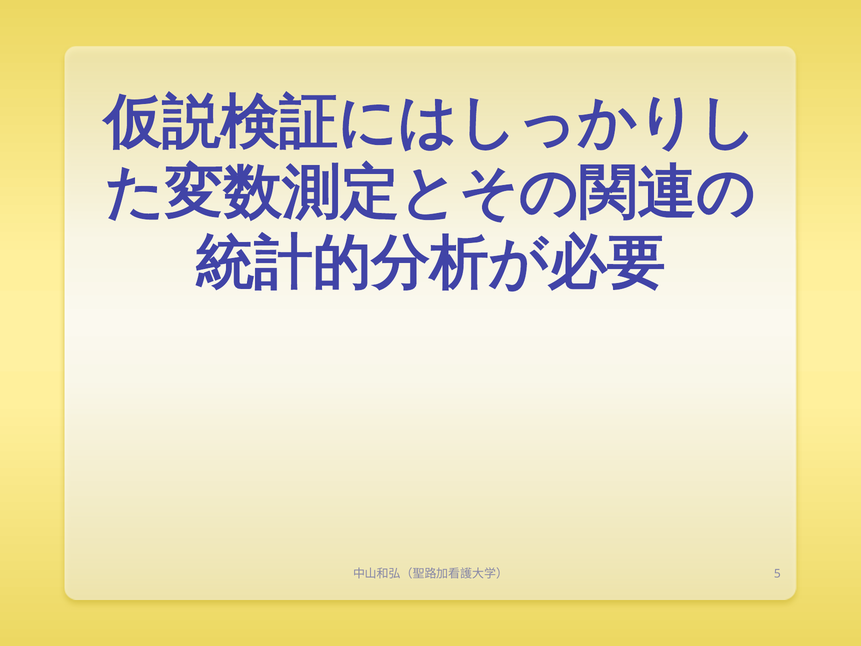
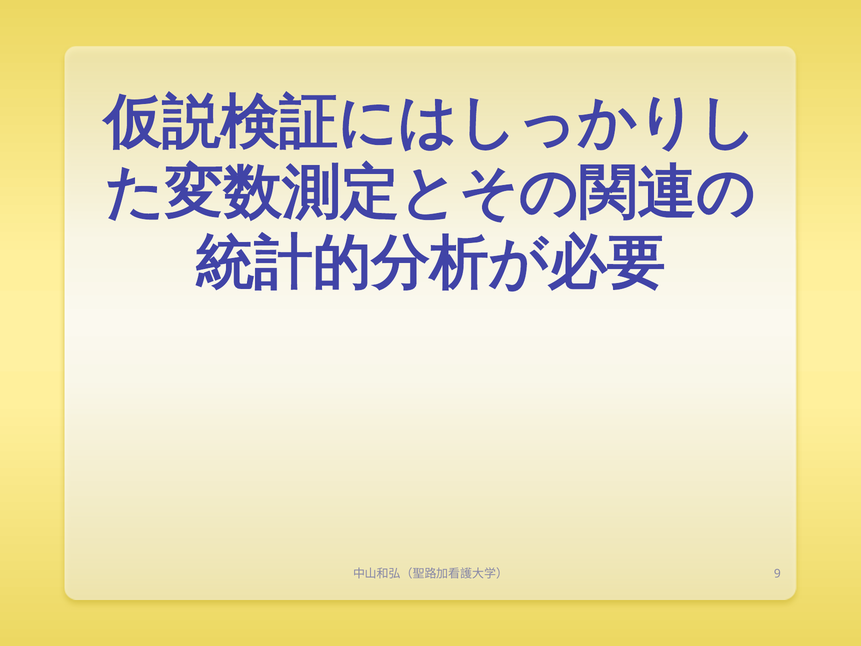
5: 5 -> 9
